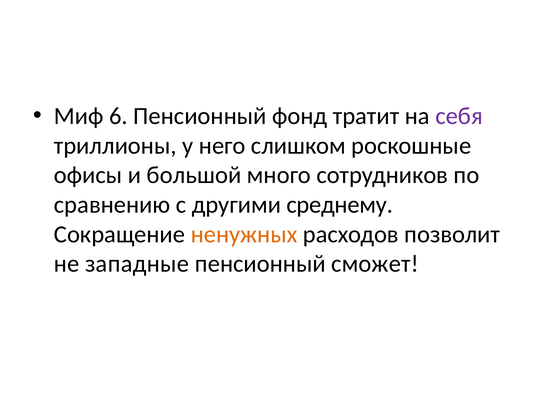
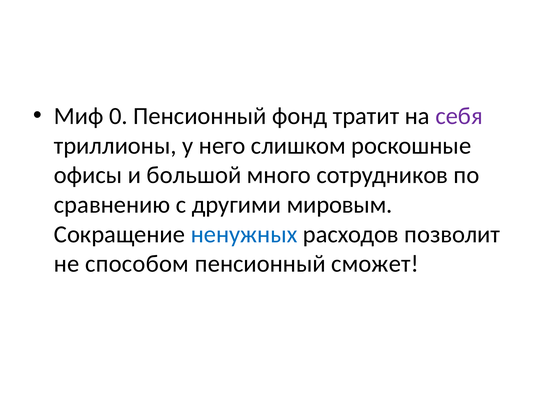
6: 6 -> 0
среднему: среднему -> мировым
ненужных colour: orange -> blue
западные: западные -> способом
